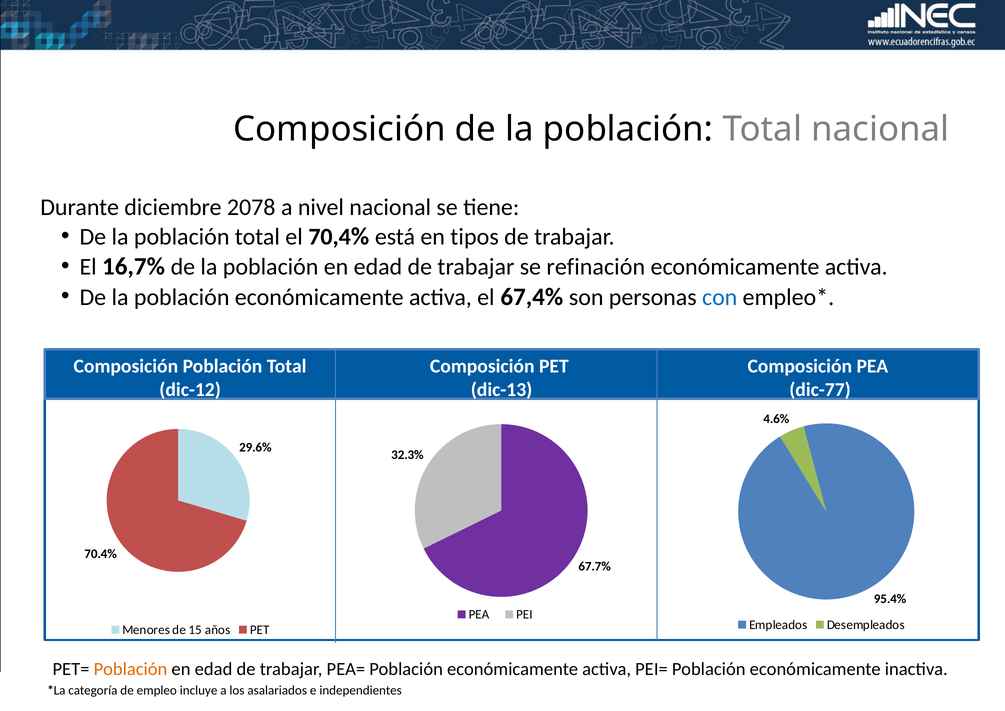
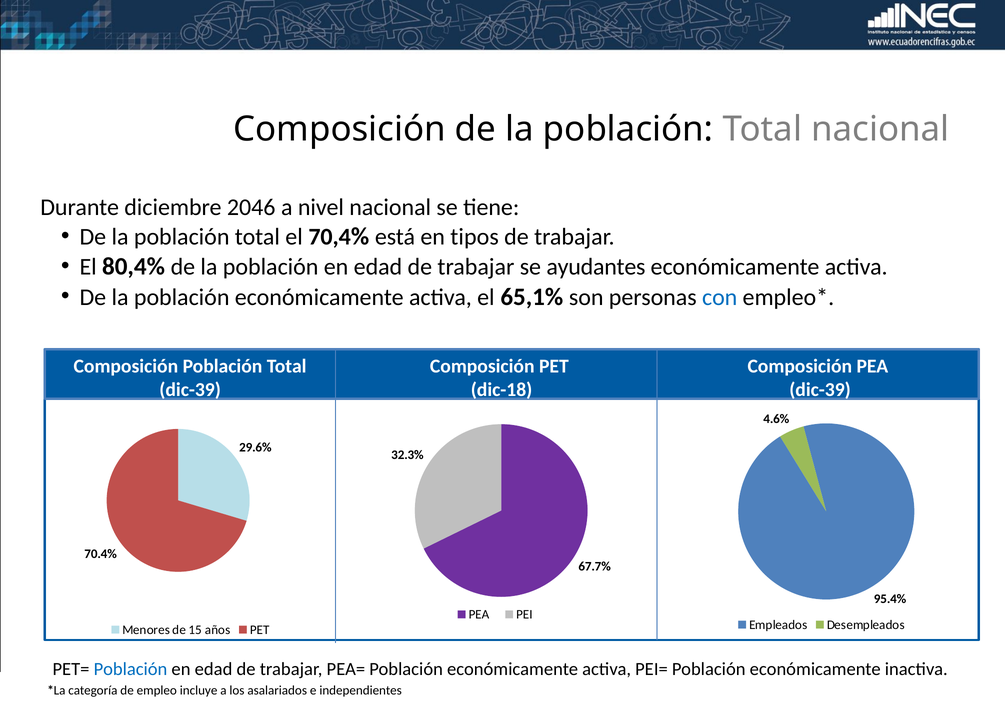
2078: 2078 -> 2046
16,7%: 16,7% -> 80,4%
refinación: refinación -> ayudantes
67,4%: 67,4% -> 65,1%
dic-12 at (190, 390): dic-12 -> dic-39
dic-13: dic-13 -> dic-18
dic-77 at (820, 390): dic-77 -> dic-39
Población at (130, 669) colour: orange -> blue
